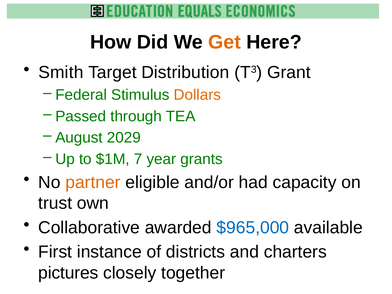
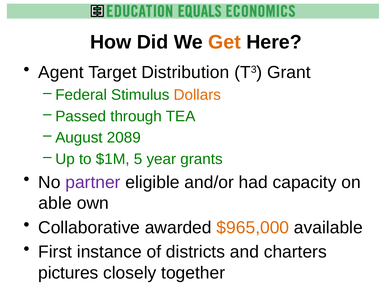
Smith: Smith -> Agent
2029: 2029 -> 2089
7: 7 -> 5
partner colour: orange -> purple
trust: trust -> able
$965,000 colour: blue -> orange
